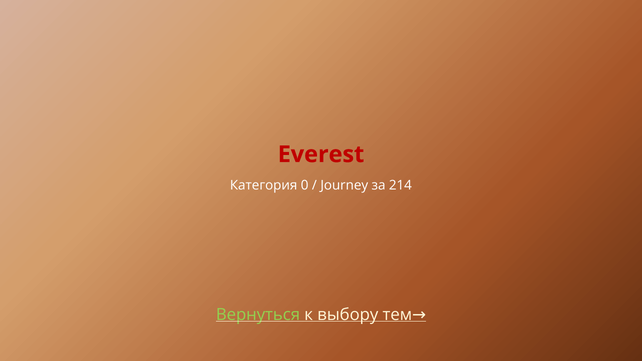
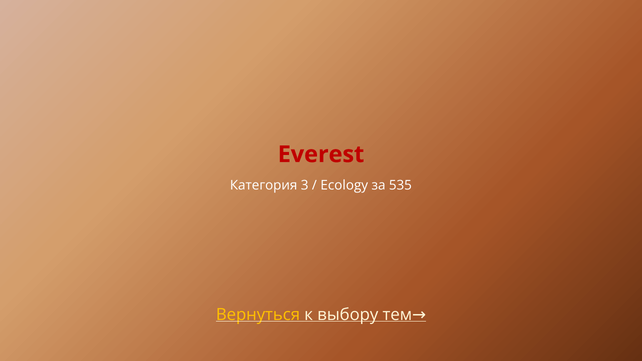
0: 0 -> 3
Journey: Journey -> Ecology
214: 214 -> 535
Вернуться colour: light green -> yellow
